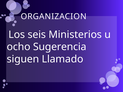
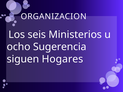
Llamado: Llamado -> Hogares
